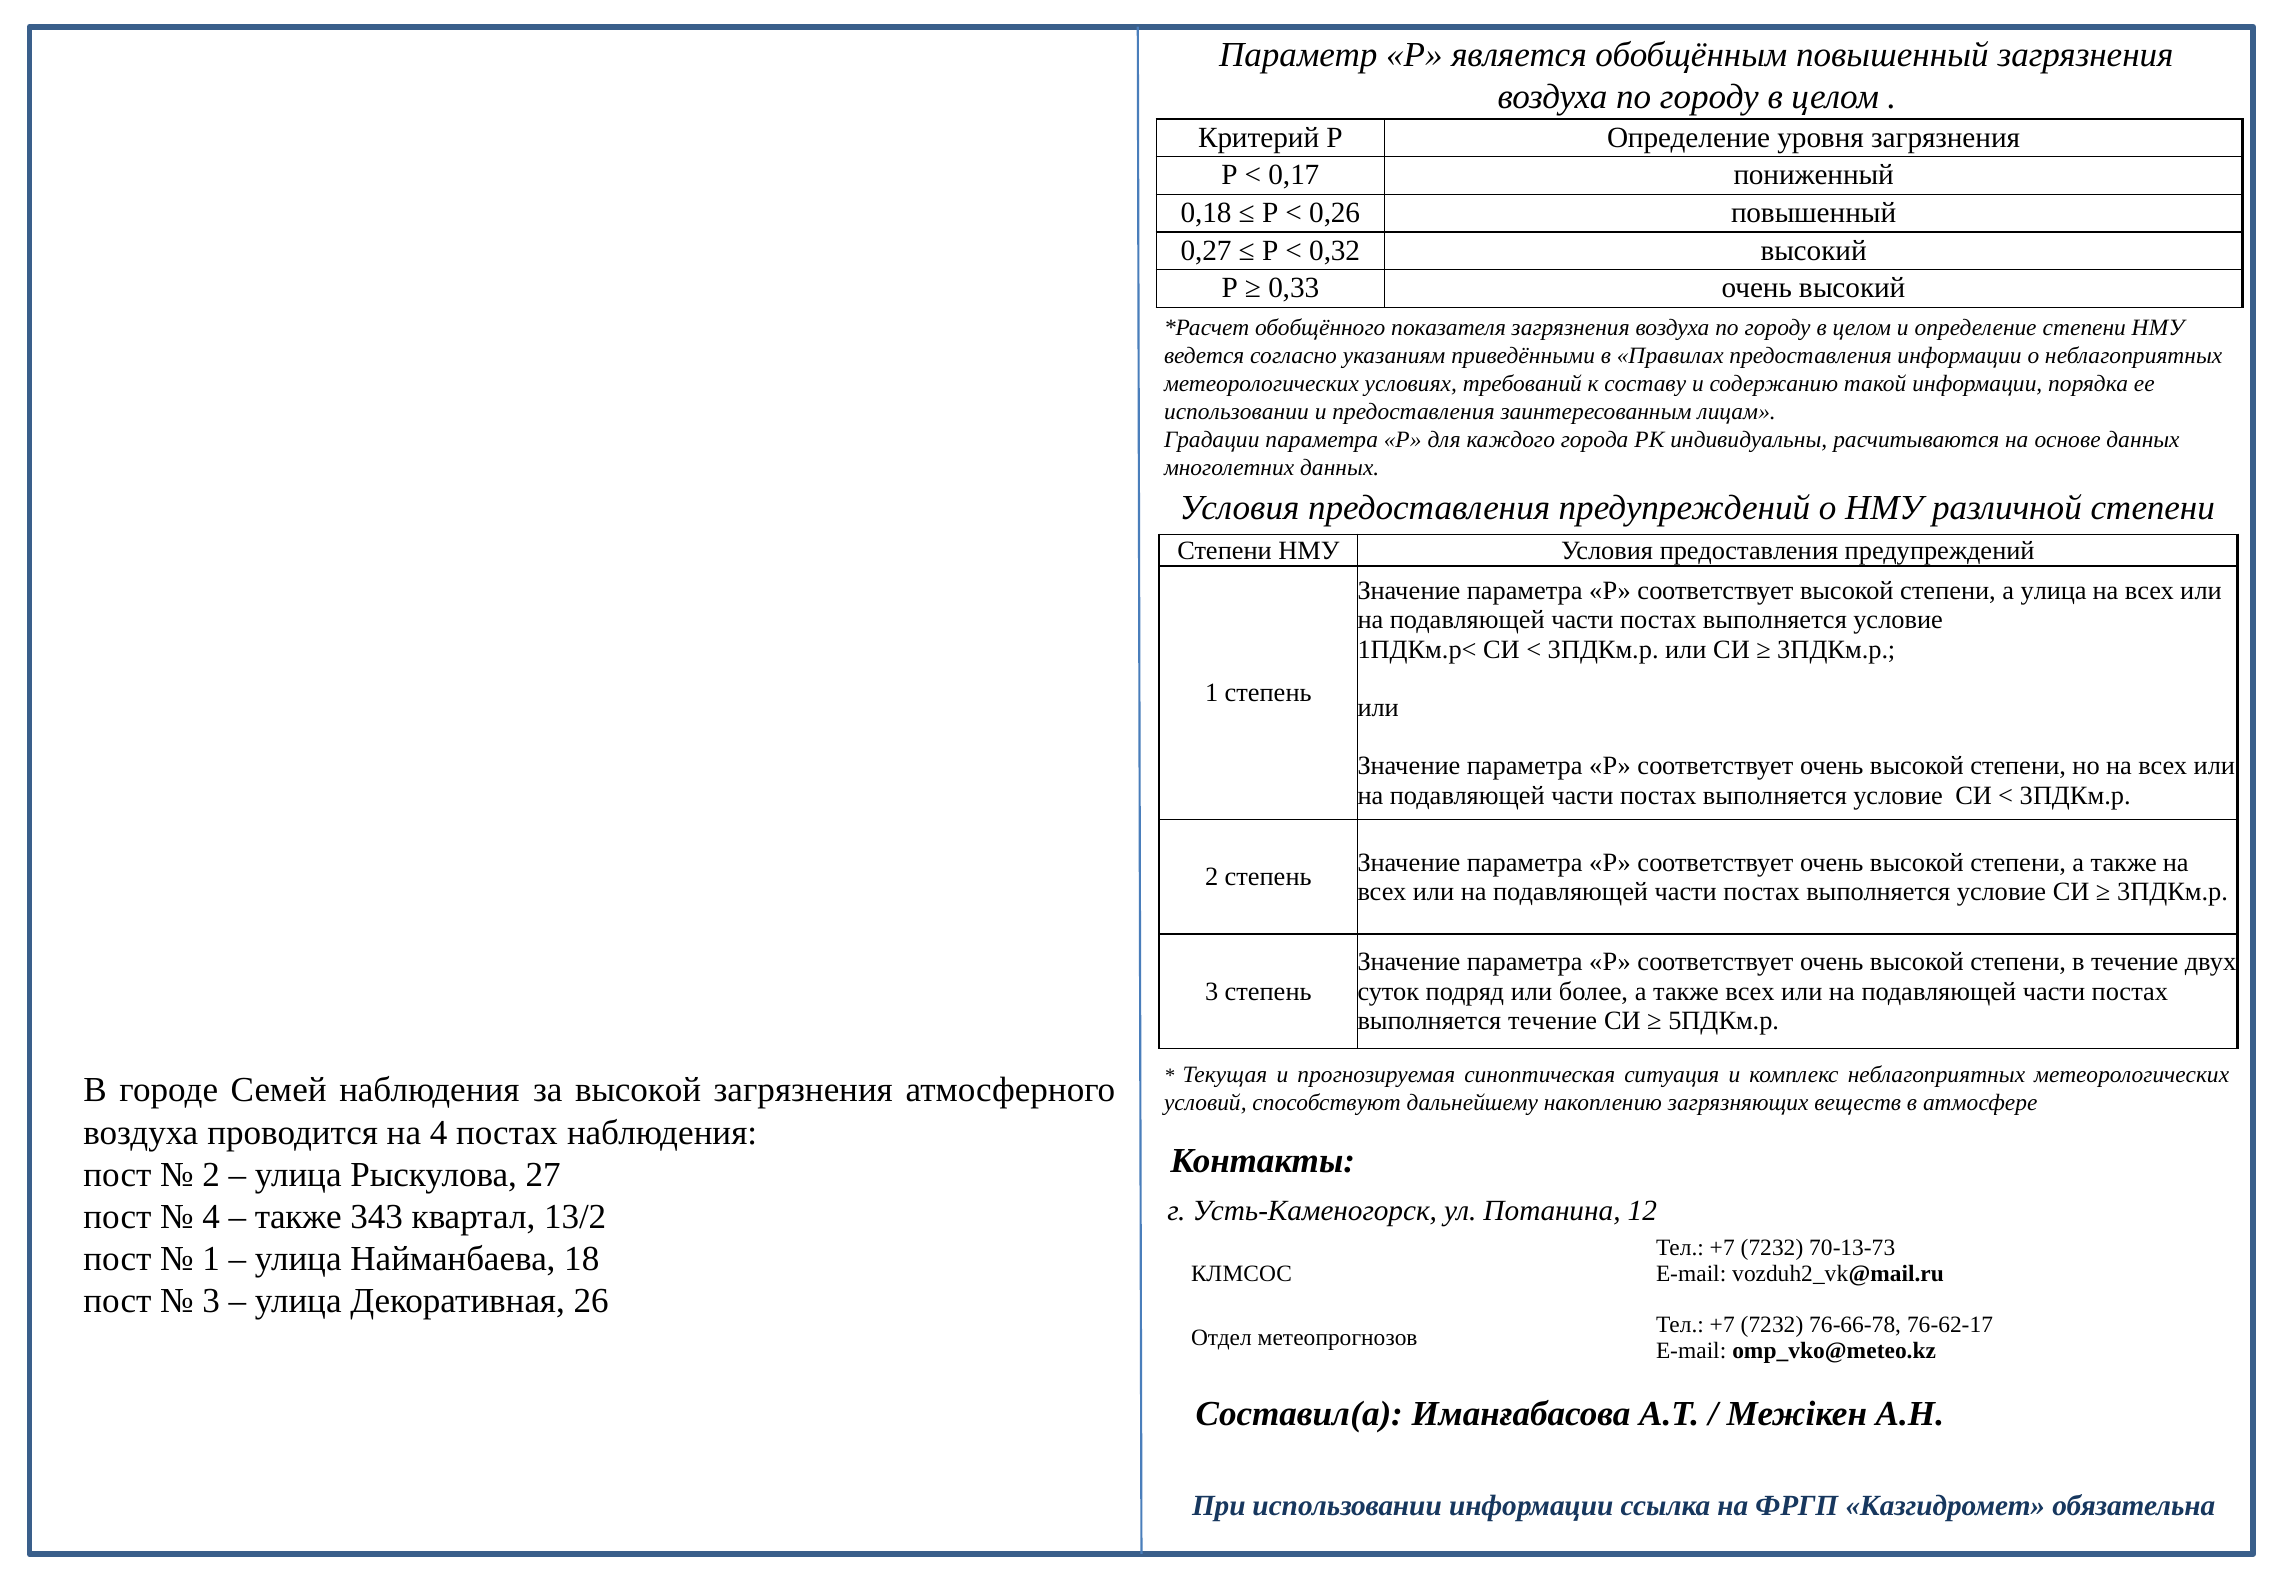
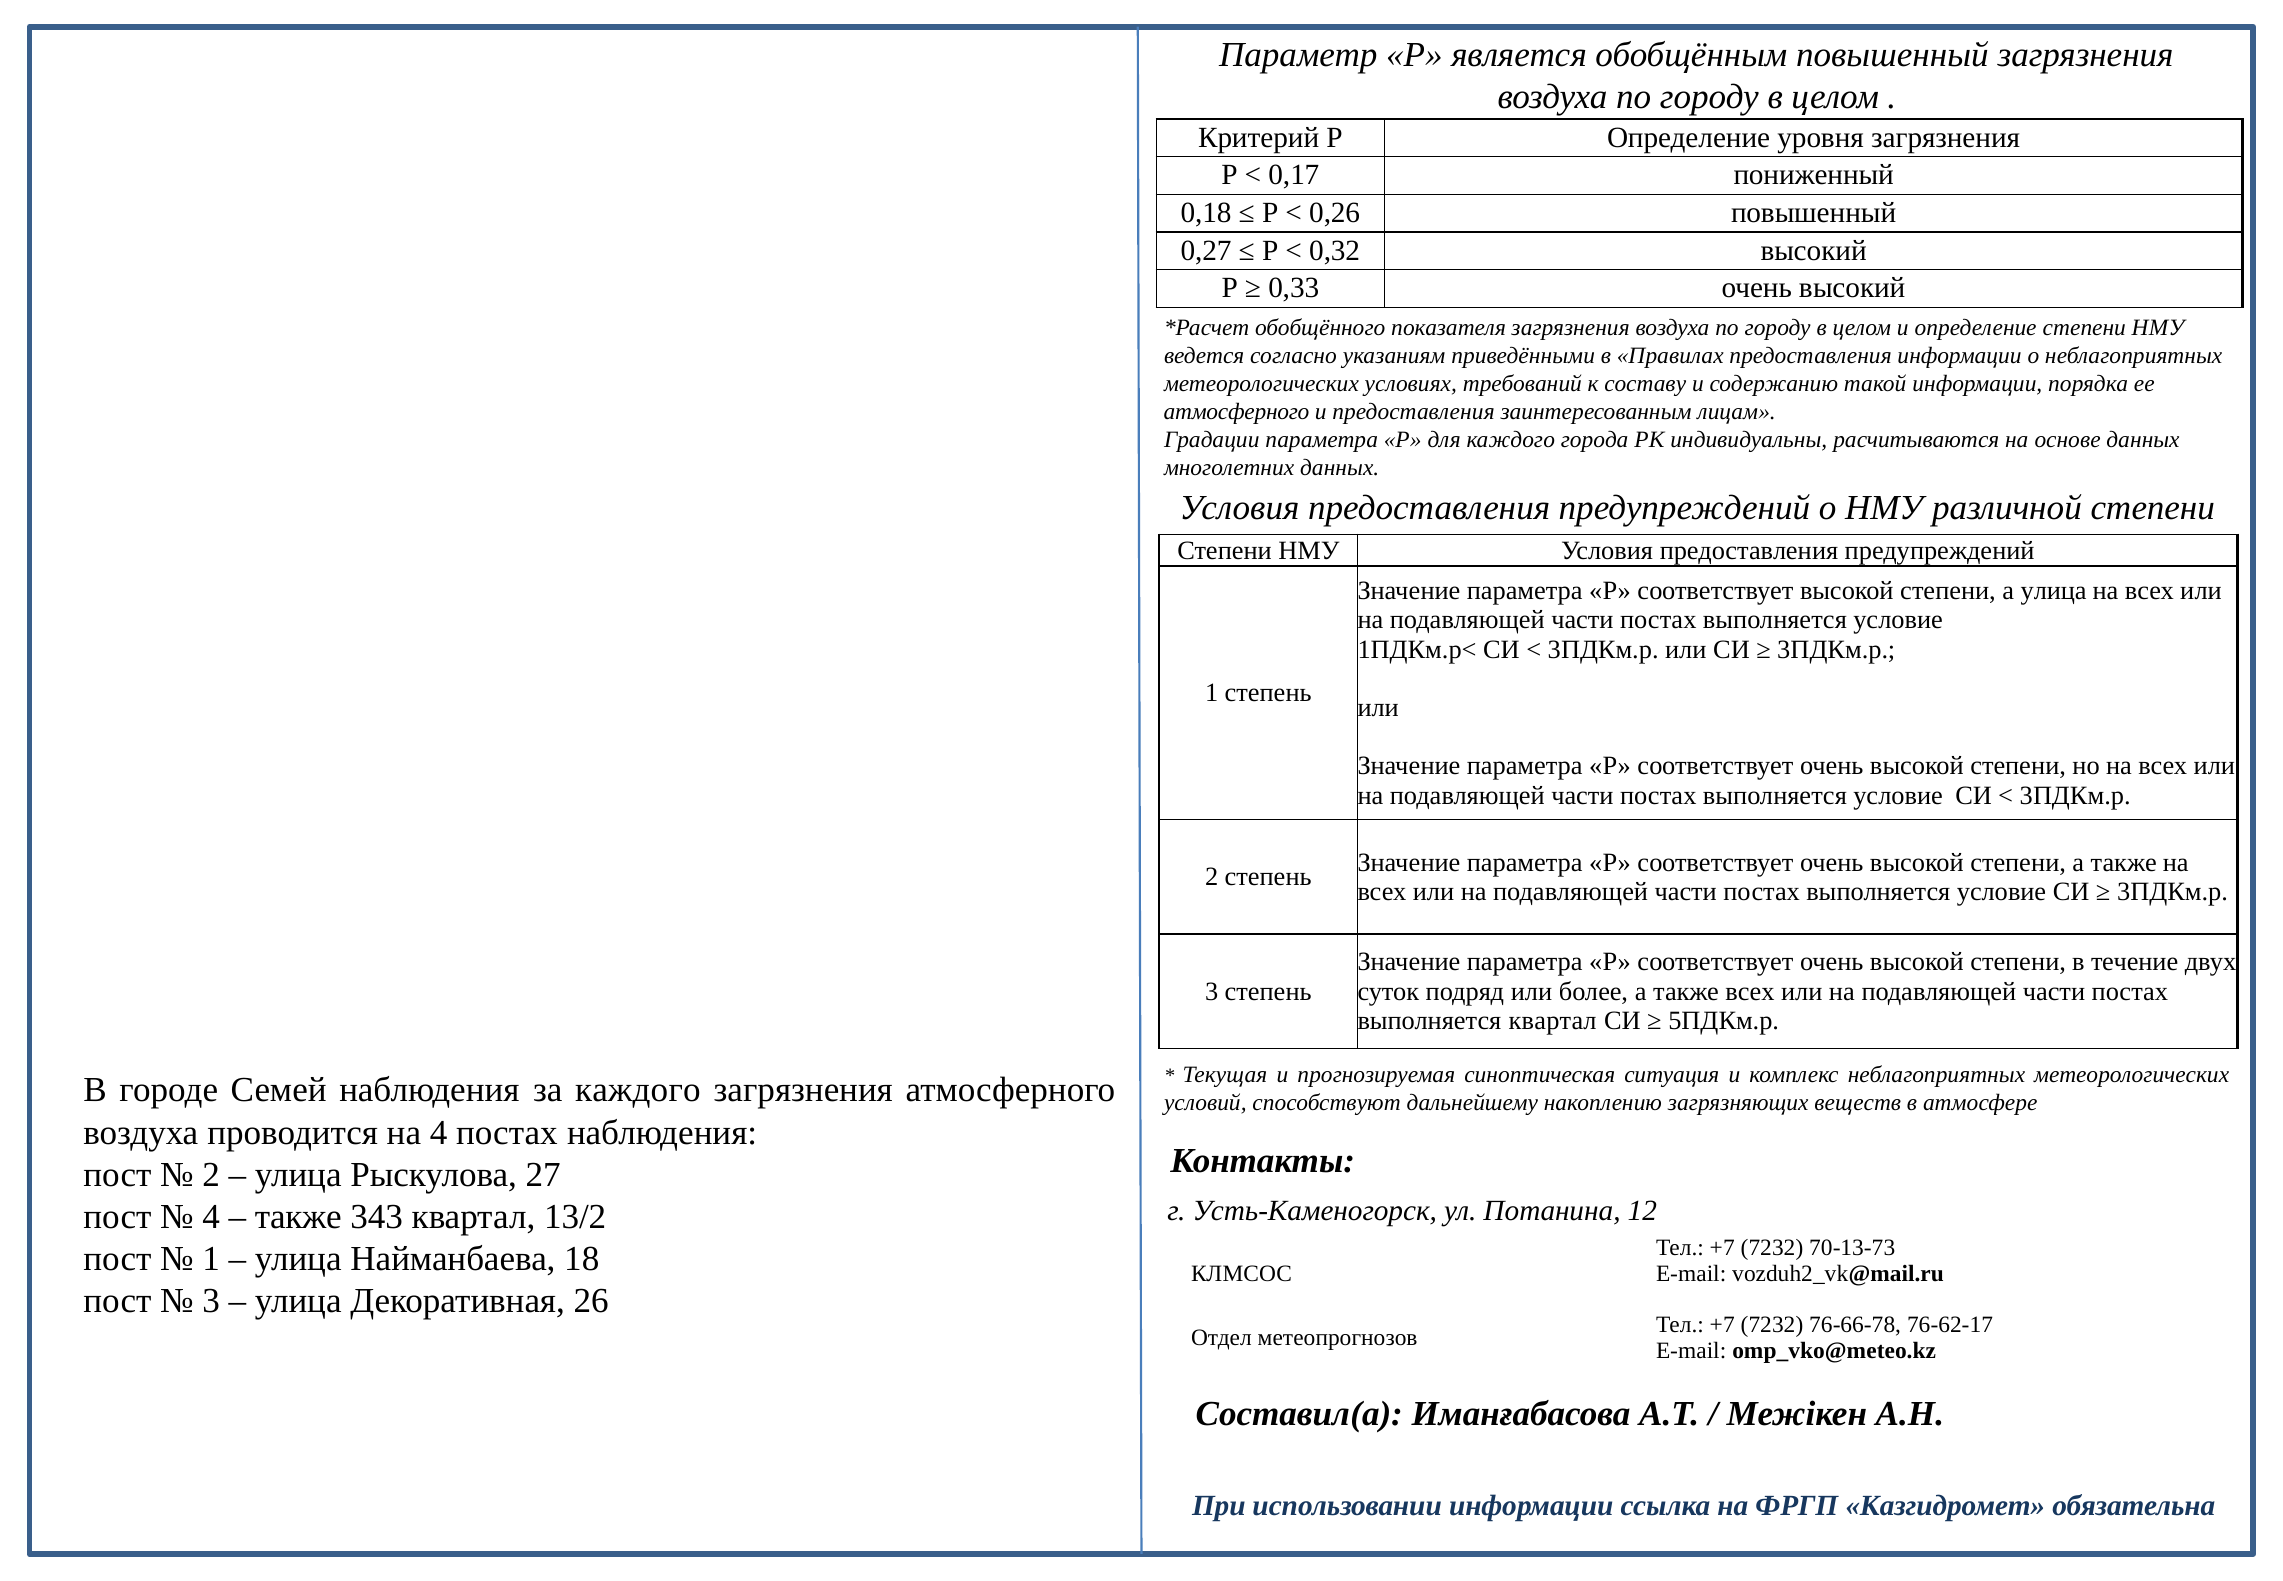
использовании at (1236, 412): использовании -> атмосферного
выполняется течение: течение -> квартал
за высокой: высокой -> каждого
